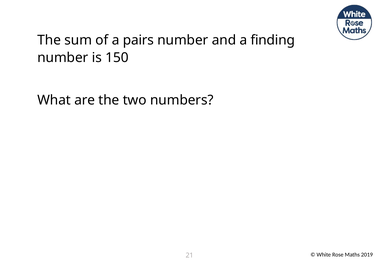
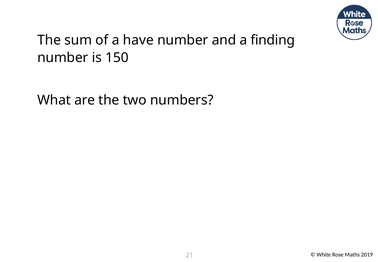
pairs: pairs -> have
